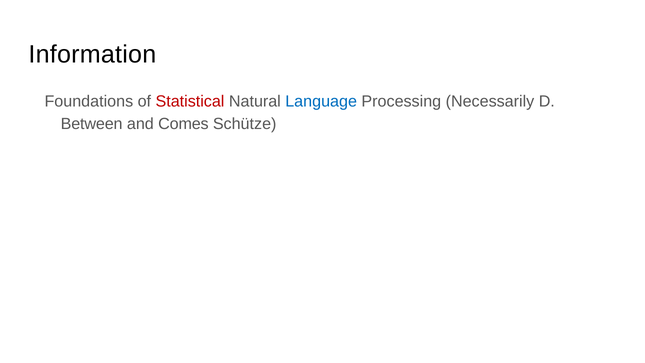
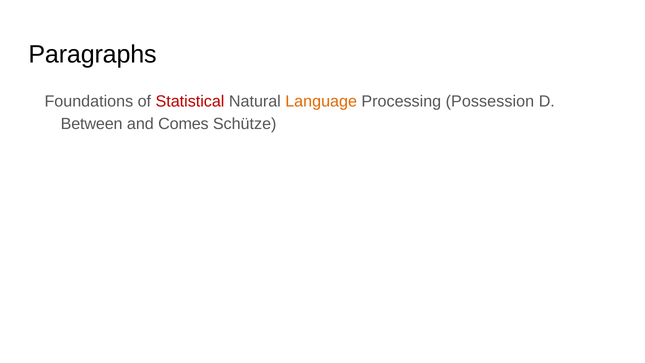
Information: Information -> Paragraphs
Language colour: blue -> orange
Necessarily: Necessarily -> Possession
